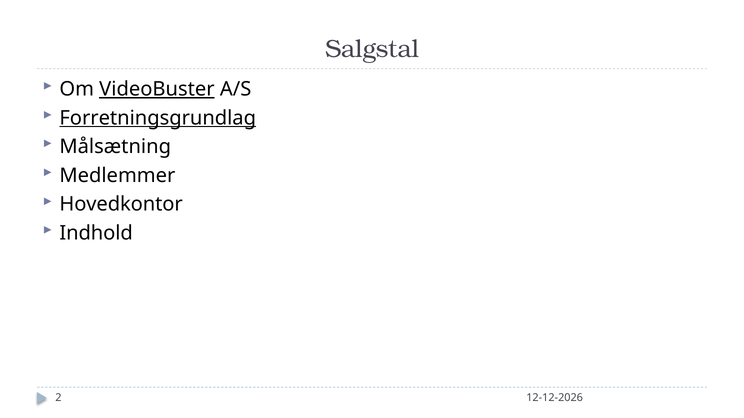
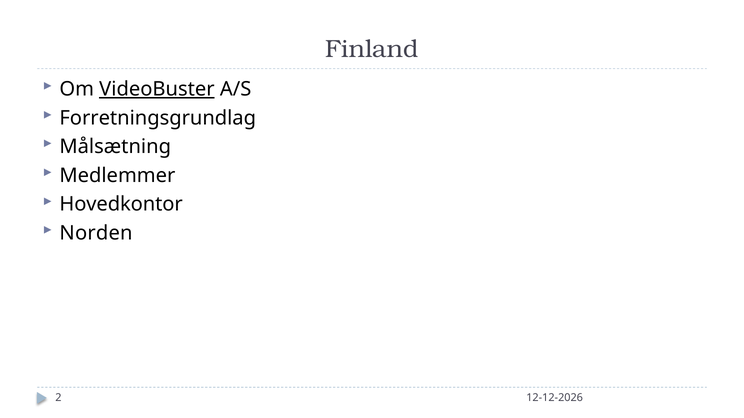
Salgstal: Salgstal -> Finland
Forretningsgrundlag underline: present -> none
Indhold: Indhold -> Norden
